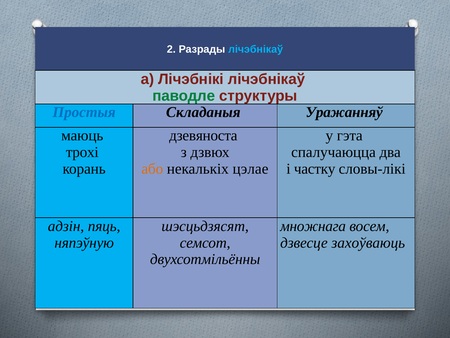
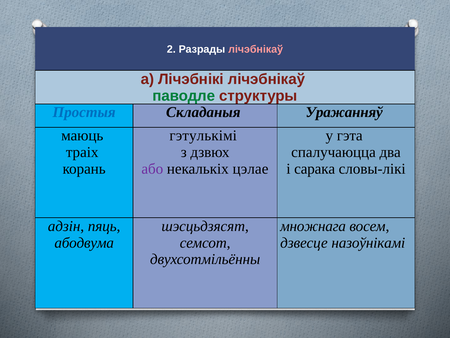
лічэбнікаў at (256, 49) colour: light blue -> pink
дзевяноста: дзевяноста -> гэтулькімі
трохі: трохі -> траіх
або colour: orange -> purple
частку: частку -> сарака
няпэўную: няпэўную -> абодвума
захоўваюць: захоўваюць -> назоўнікамі
